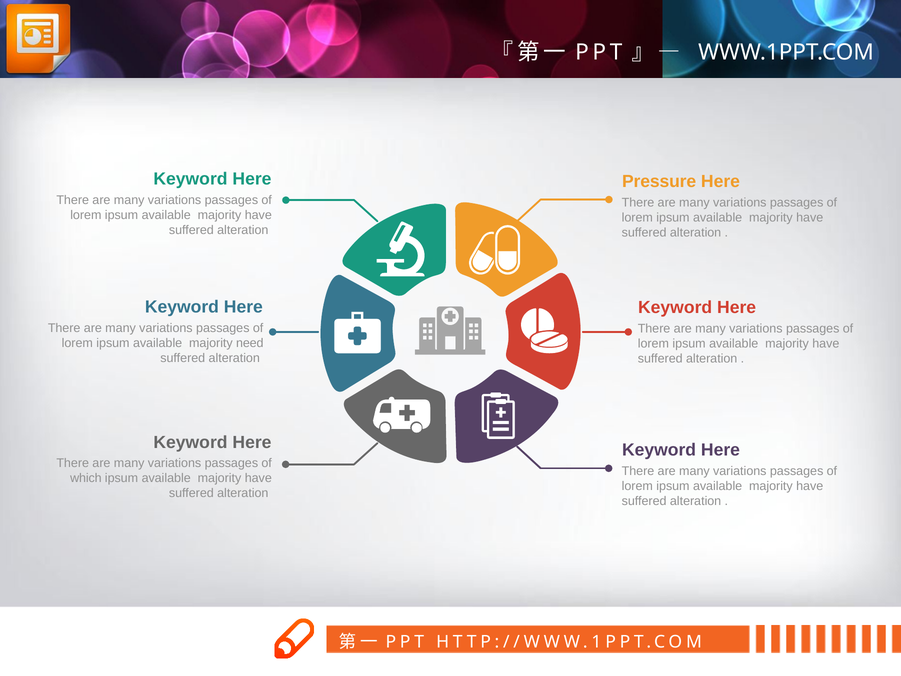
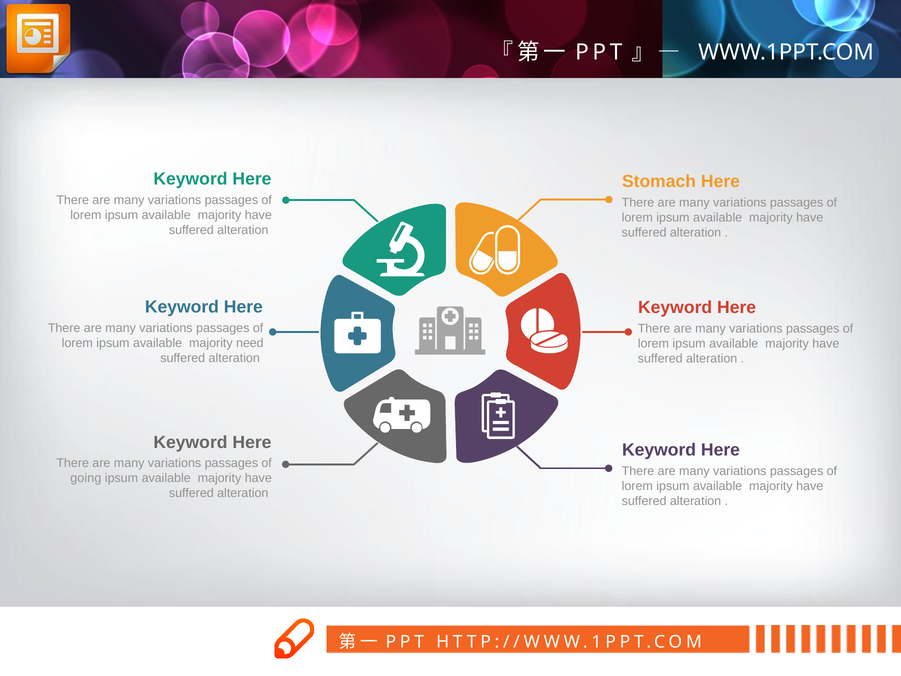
Pressure: Pressure -> Stomach
which: which -> going
